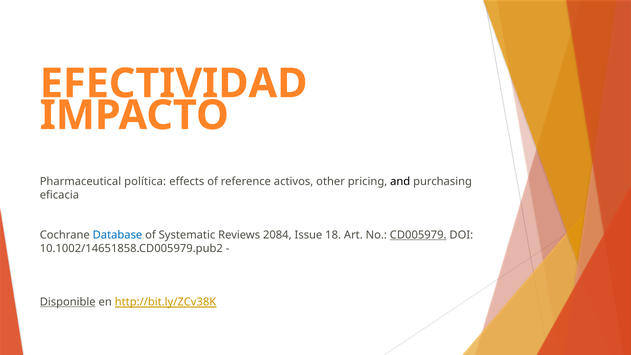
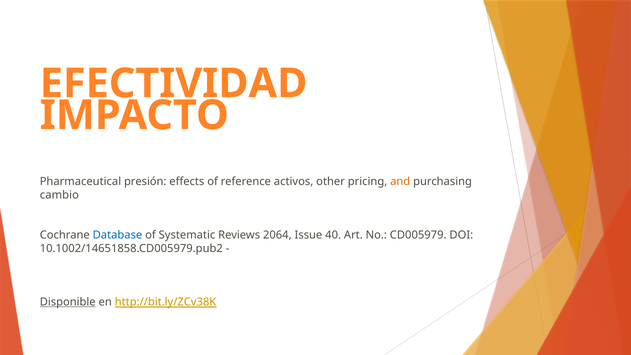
política: política -> presión
and colour: black -> orange
eficacia: eficacia -> cambio
2084: 2084 -> 2064
18: 18 -> 40
CD005979 underline: present -> none
